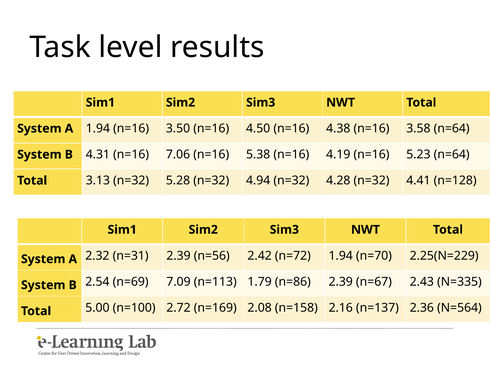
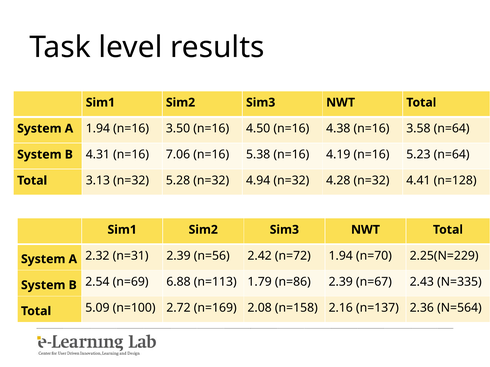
7.09: 7.09 -> 6.88
5.00: 5.00 -> 5.09
